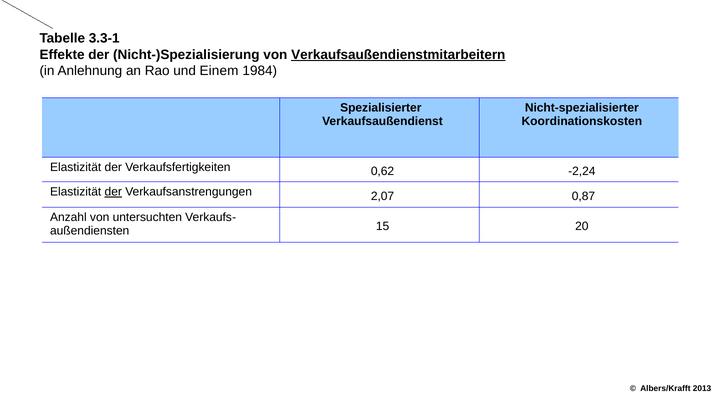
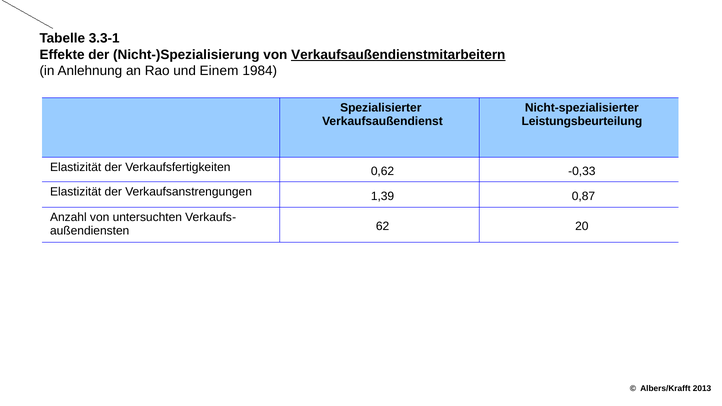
Koordinationskosten: Koordinationskosten -> Leistungsbeurteilung
-2,24: -2,24 -> -0,33
der at (113, 192) underline: present -> none
2,07: 2,07 -> 1,39
15: 15 -> 62
